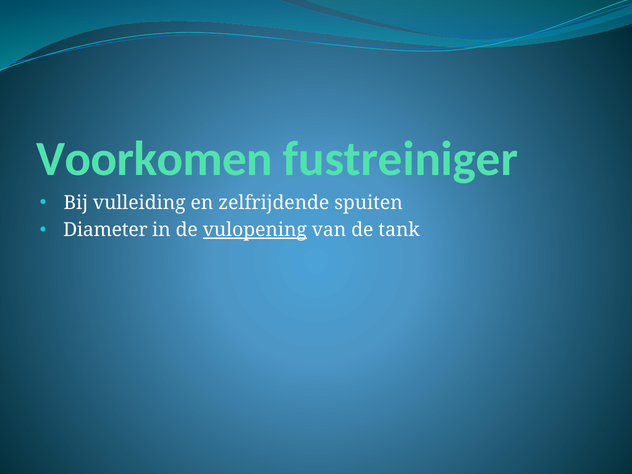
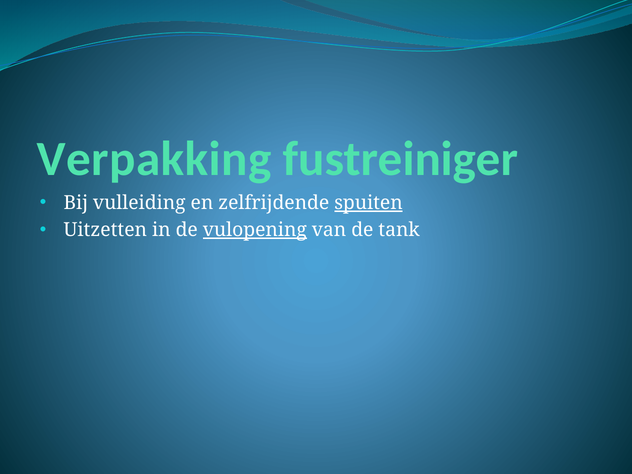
Voorkomen: Voorkomen -> Verpakking
spuiten underline: none -> present
Diameter: Diameter -> Uitzetten
